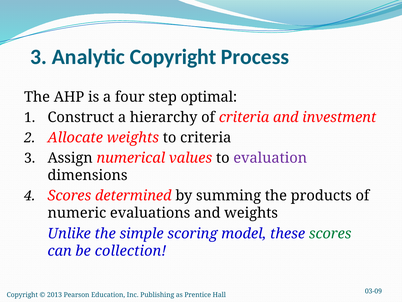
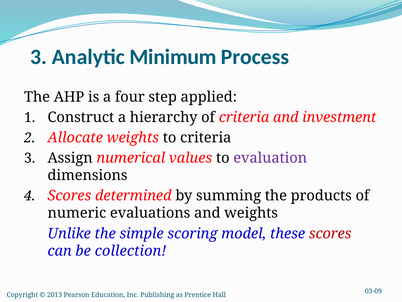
Analytic Copyright: Copyright -> Minimum
optimal: optimal -> applied
scores at (330, 233) colour: green -> red
